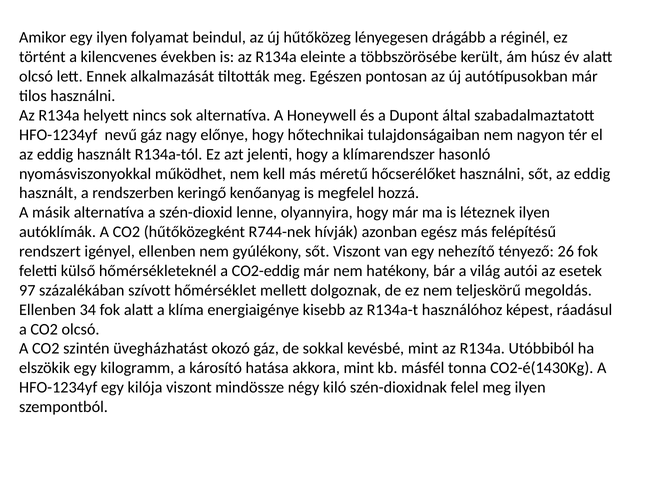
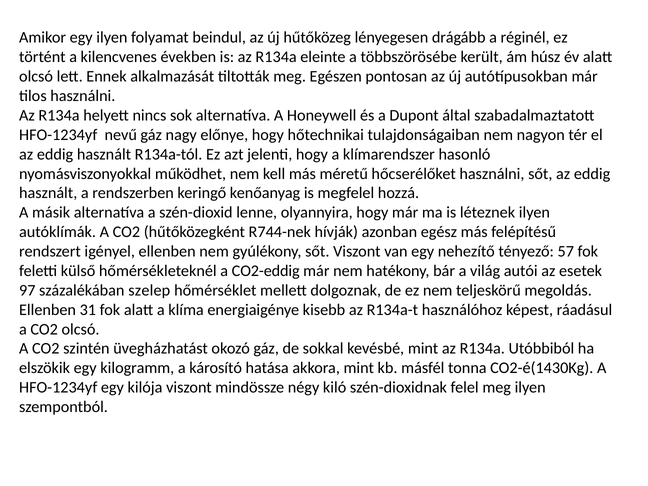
26: 26 -> 57
szívott: szívott -> szelep
34: 34 -> 31
